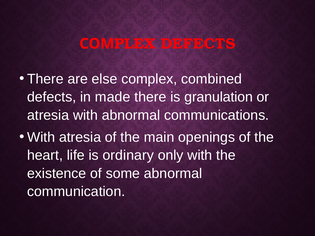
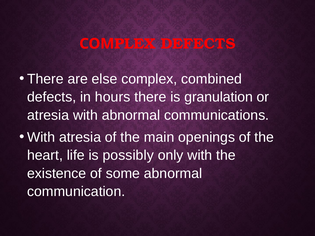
made: made -> hours
ordinary: ordinary -> possibly
